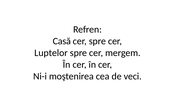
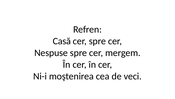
Luptelor: Luptelor -> Nespuse
